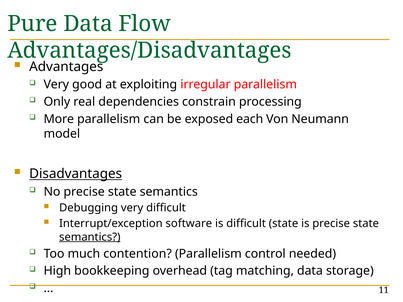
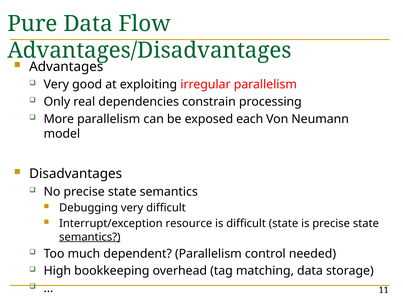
Disadvantages underline: present -> none
software: software -> resource
contention: contention -> dependent
